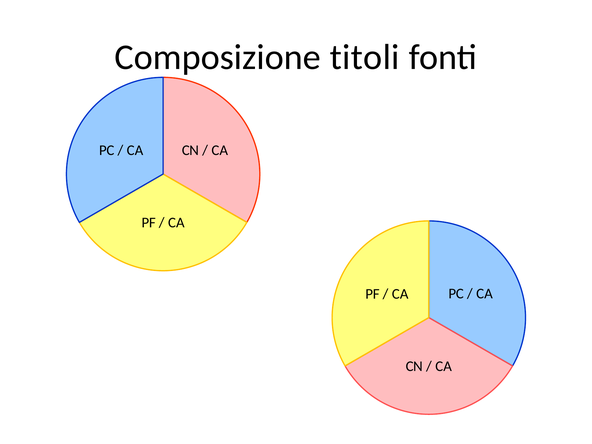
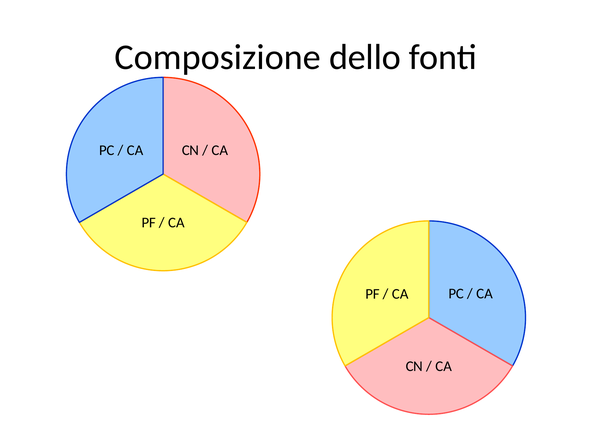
titoli: titoli -> dello
